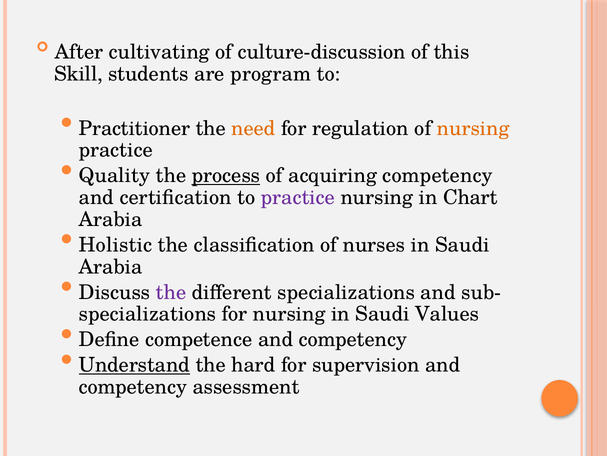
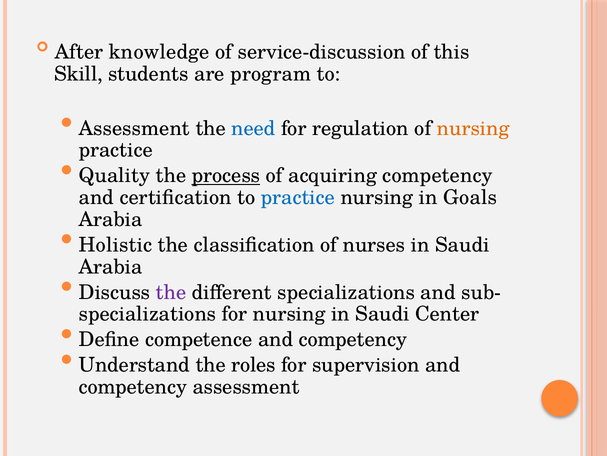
cultivating: cultivating -> knowledge
culture-discussion: culture-discussion -> service-discussion
Practitioner at (134, 128): Practitioner -> Assessment
need colour: orange -> blue
practice at (298, 197) colour: purple -> blue
Chart: Chart -> Goals
Values: Values -> Center
Understand underline: present -> none
hard: hard -> roles
